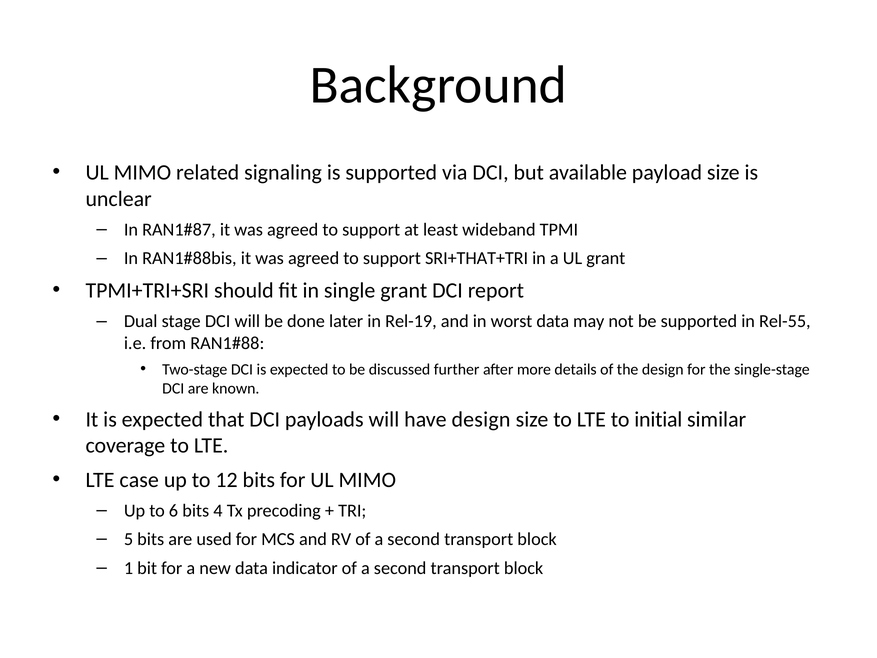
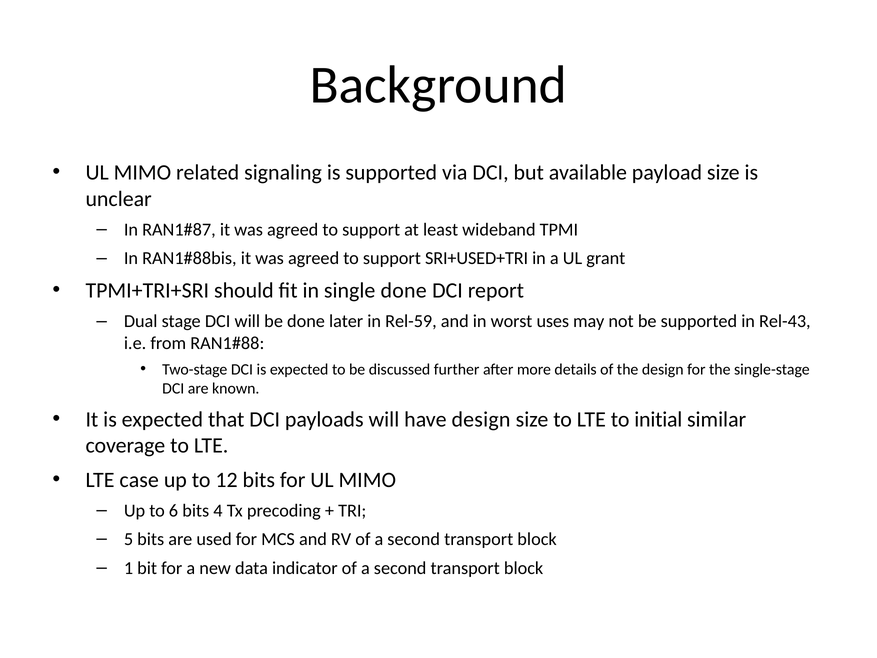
SRI+THAT+TRI: SRI+THAT+TRI -> SRI+USED+TRI
single grant: grant -> done
Rel-19: Rel-19 -> Rel-59
worst data: data -> uses
Rel-55: Rel-55 -> Rel-43
